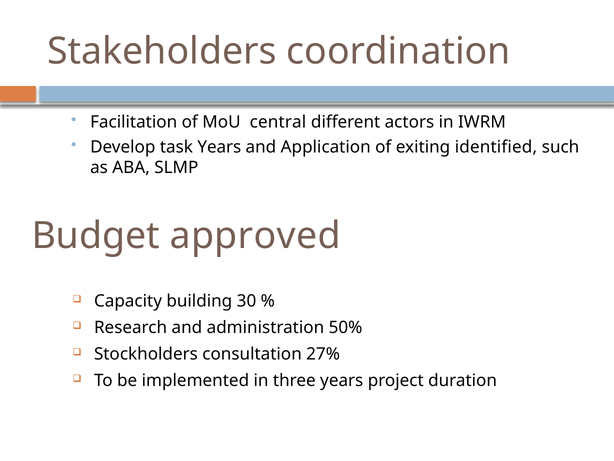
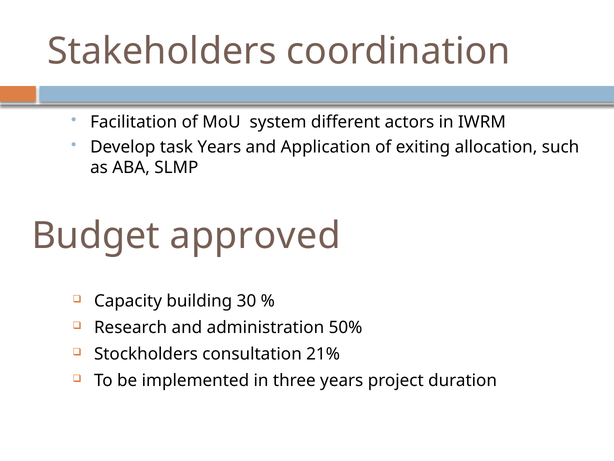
central: central -> system
identified: identified -> allocation
27%: 27% -> 21%
